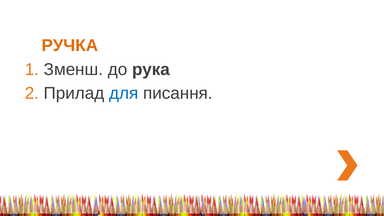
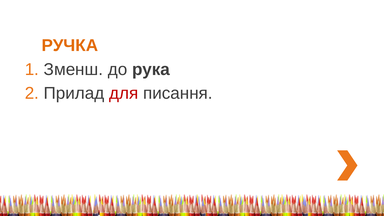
для colour: blue -> red
